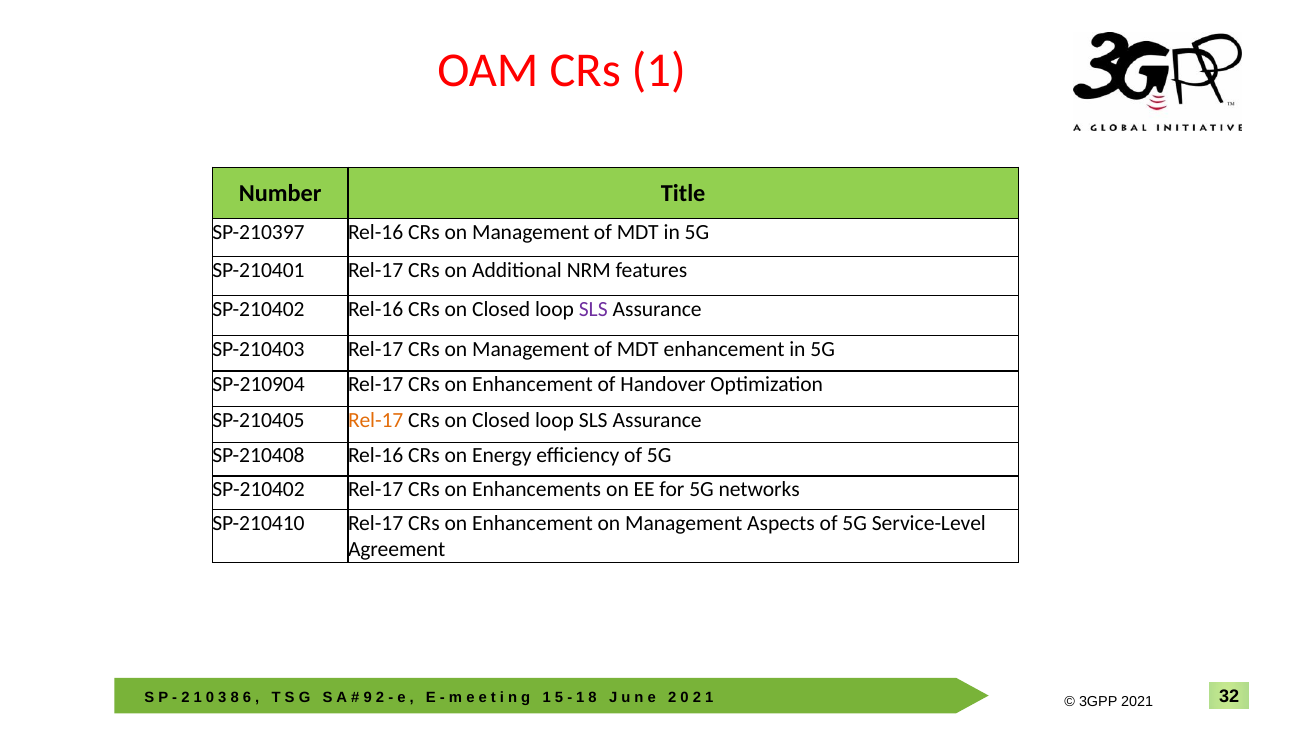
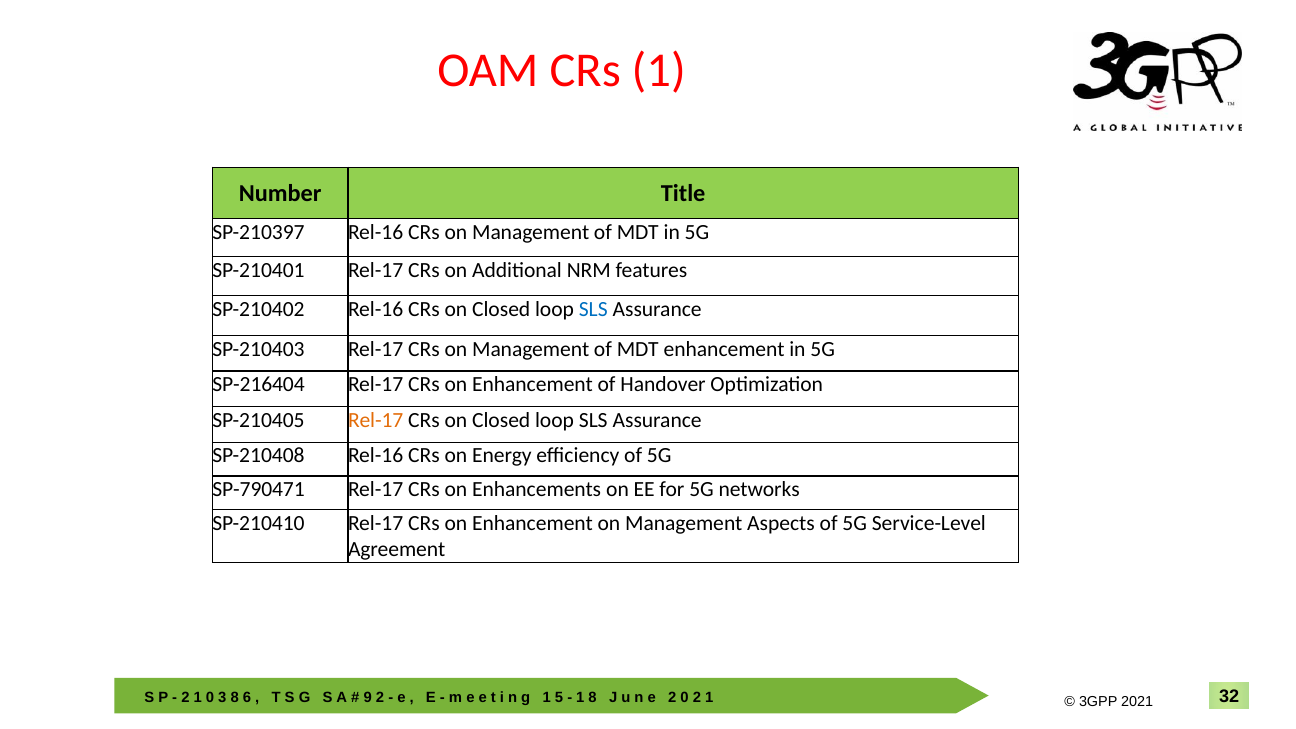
SLS at (593, 309) colour: purple -> blue
SP-210904: SP-210904 -> SP-216404
SP-210402 at (259, 489): SP-210402 -> SP-790471
